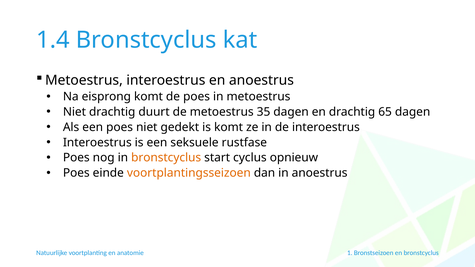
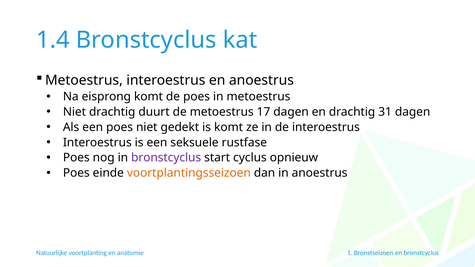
35: 35 -> 17
65: 65 -> 31
bronstcyclus at (166, 158) colour: orange -> purple
